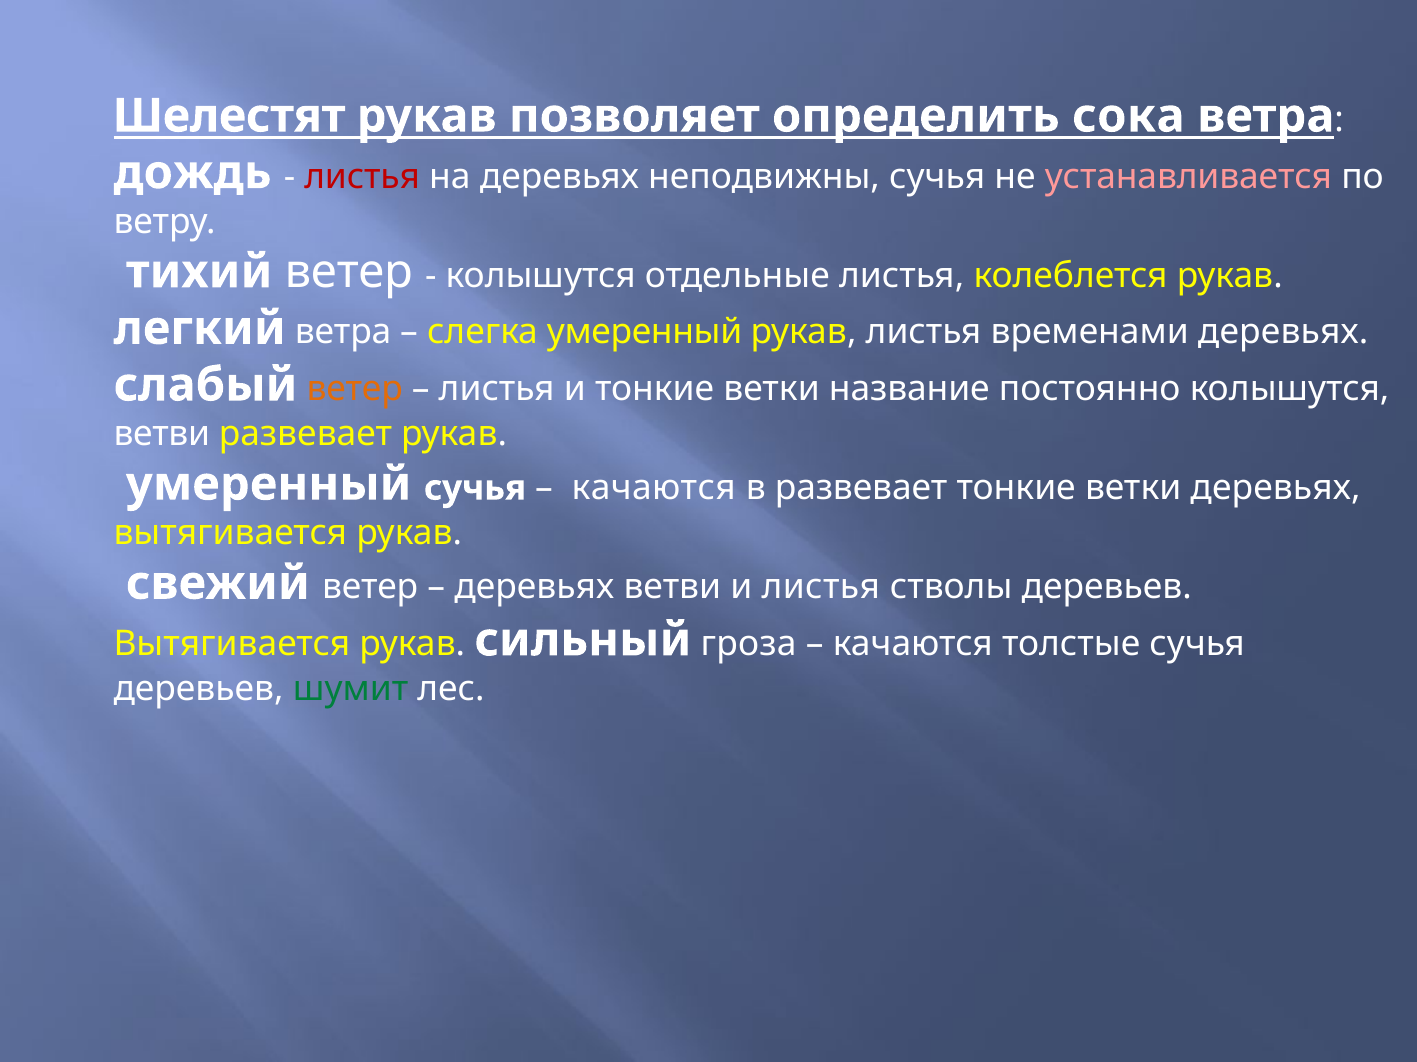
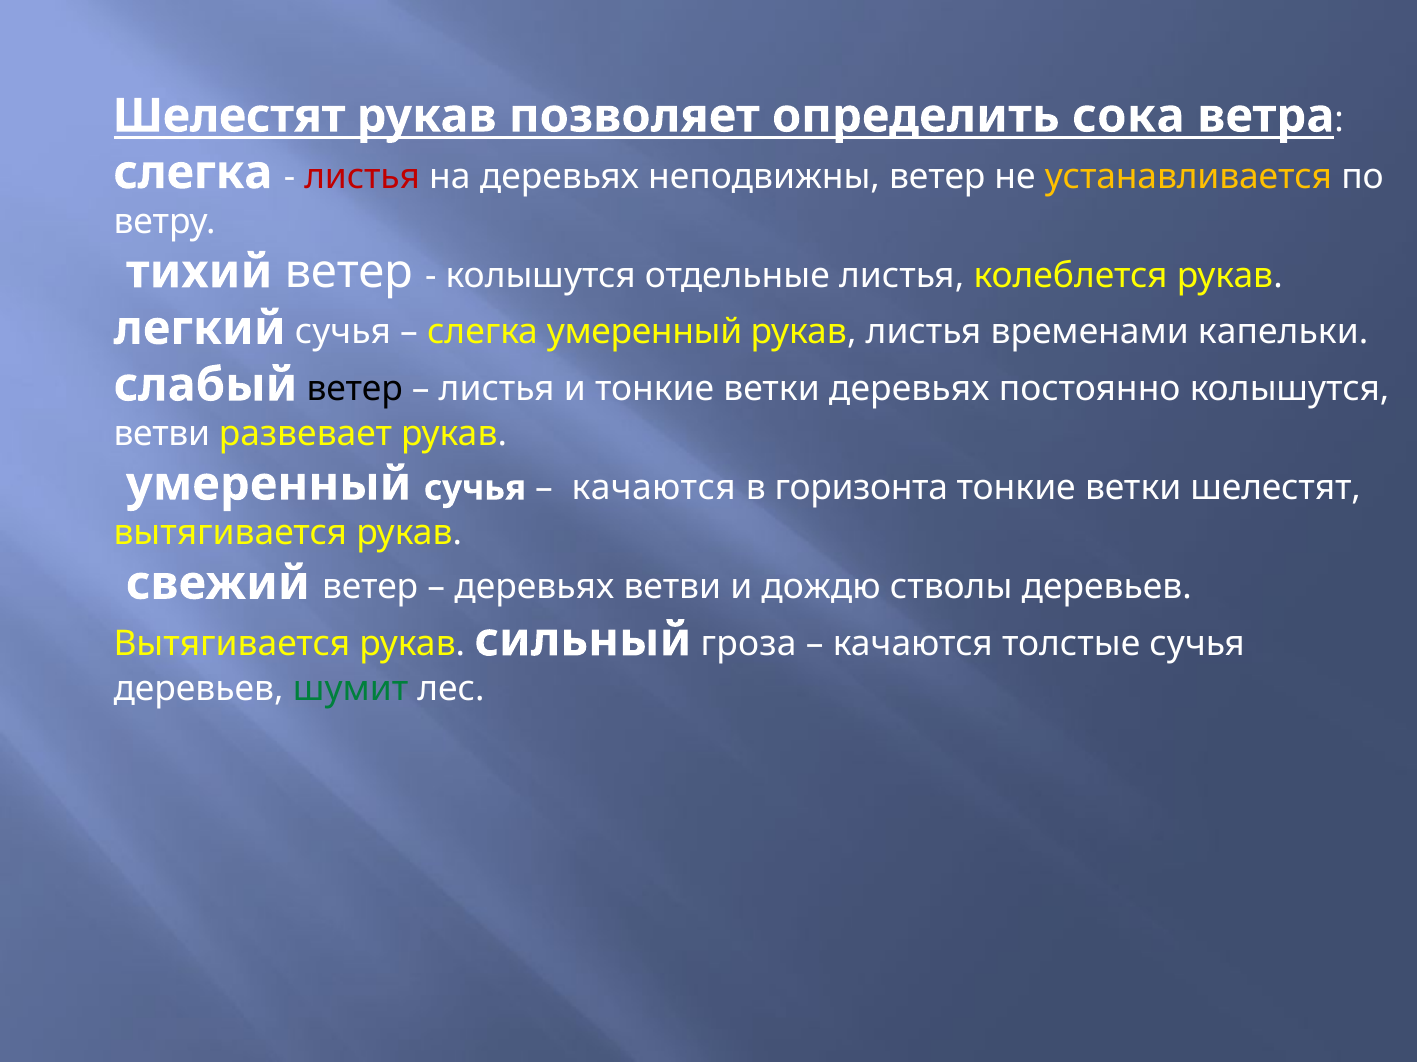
дождь at (193, 173): дождь -> слегка
неподвижны сучья: сучья -> ветер
устанавливается colour: pink -> yellow
легкий ветра: ветра -> сучья
временами деревьях: деревьях -> капельки
ветер at (355, 389) colour: orange -> black
ветки название: название -> деревьях
в развевает: развевает -> горизонта
ветки деревьях: деревьях -> шелестят
и листья: листья -> дождю
